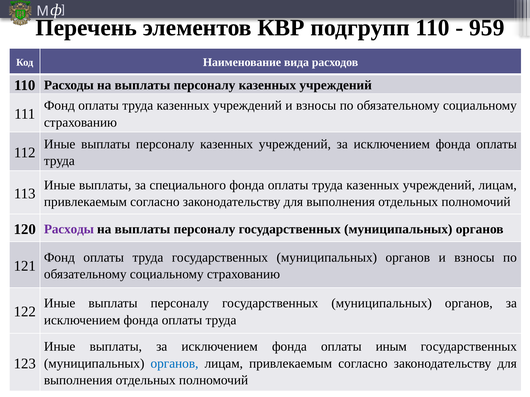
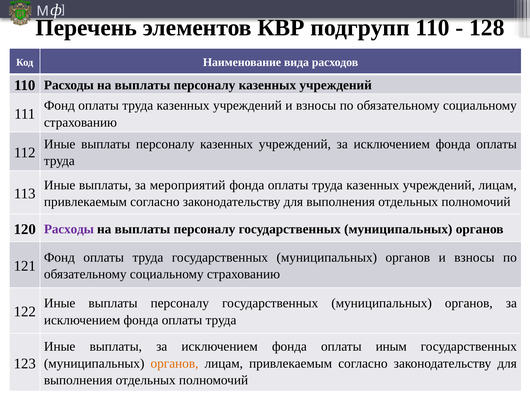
959: 959 -> 128
специального: специального -> мероприятий
органов at (175, 364) colour: blue -> orange
